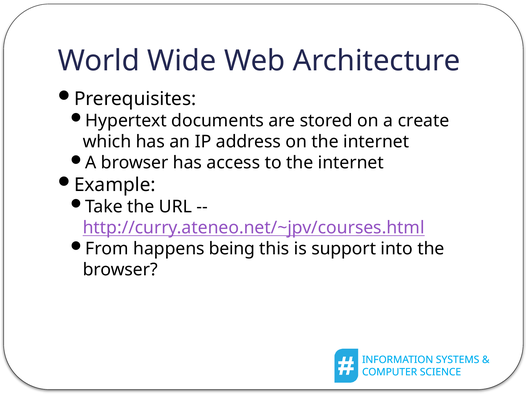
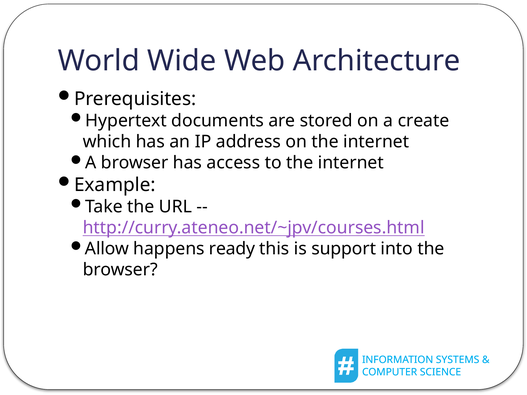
From: From -> Allow
being: being -> ready
